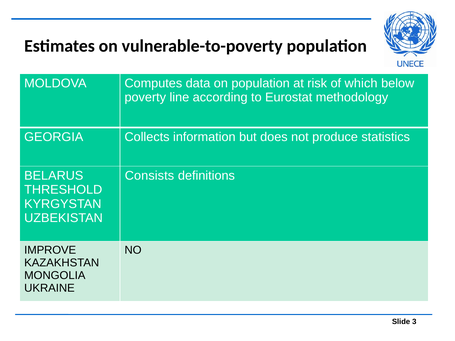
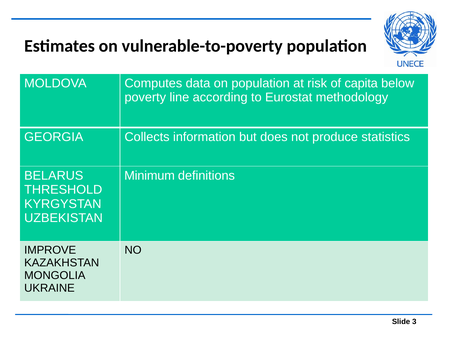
which: which -> capita
Consists: Consists -> Minimum
